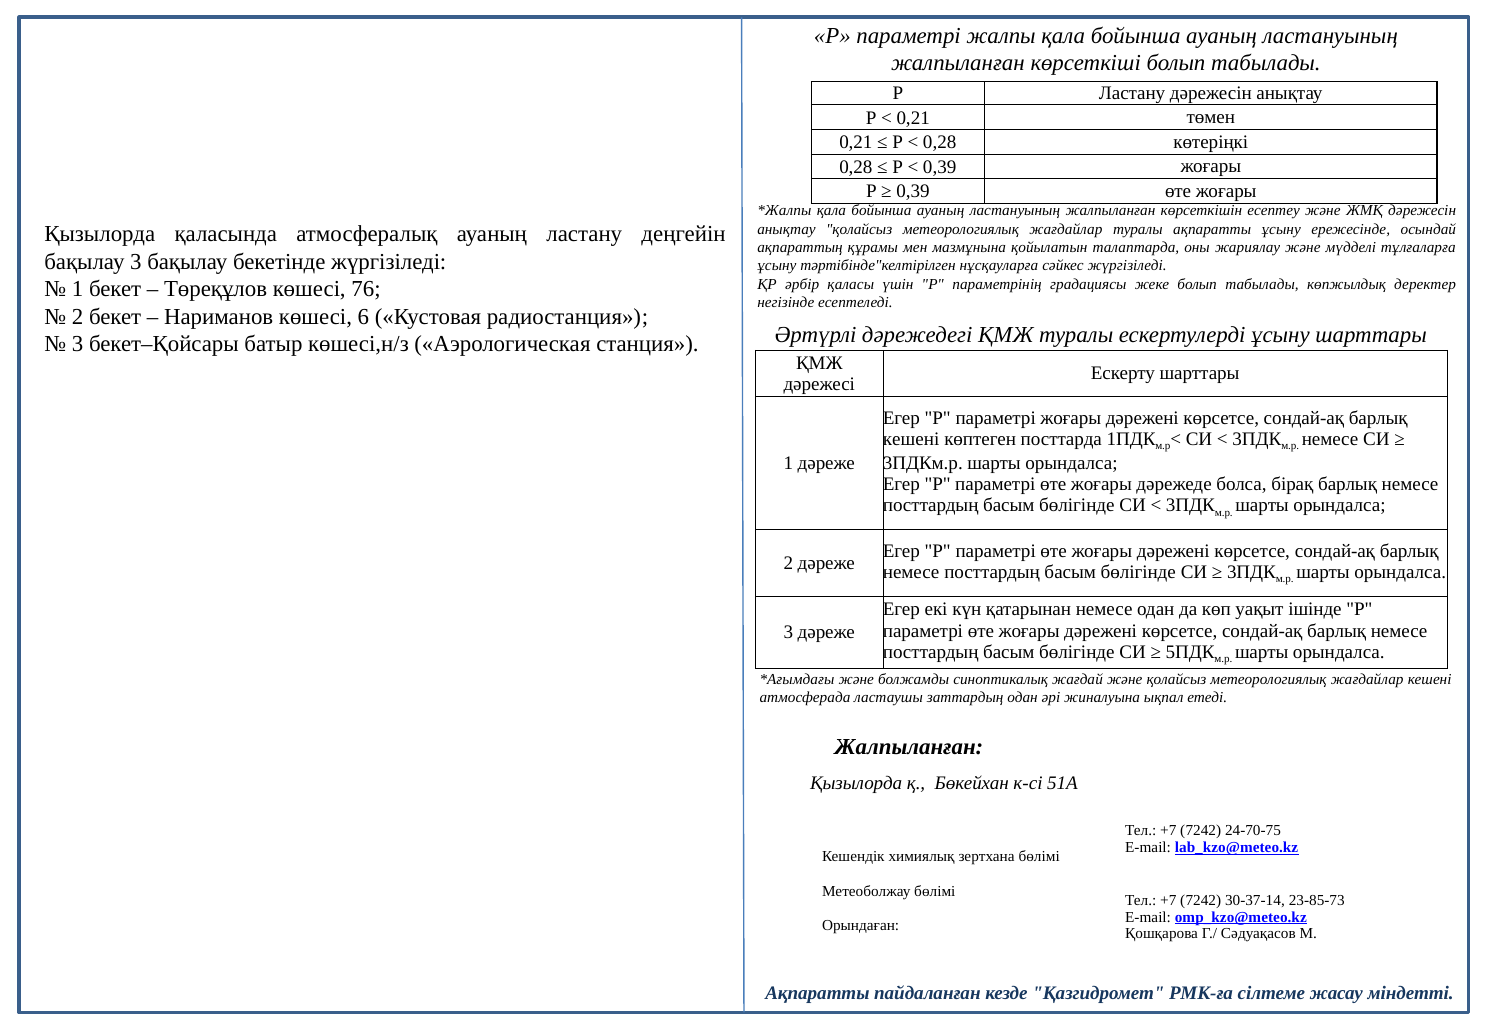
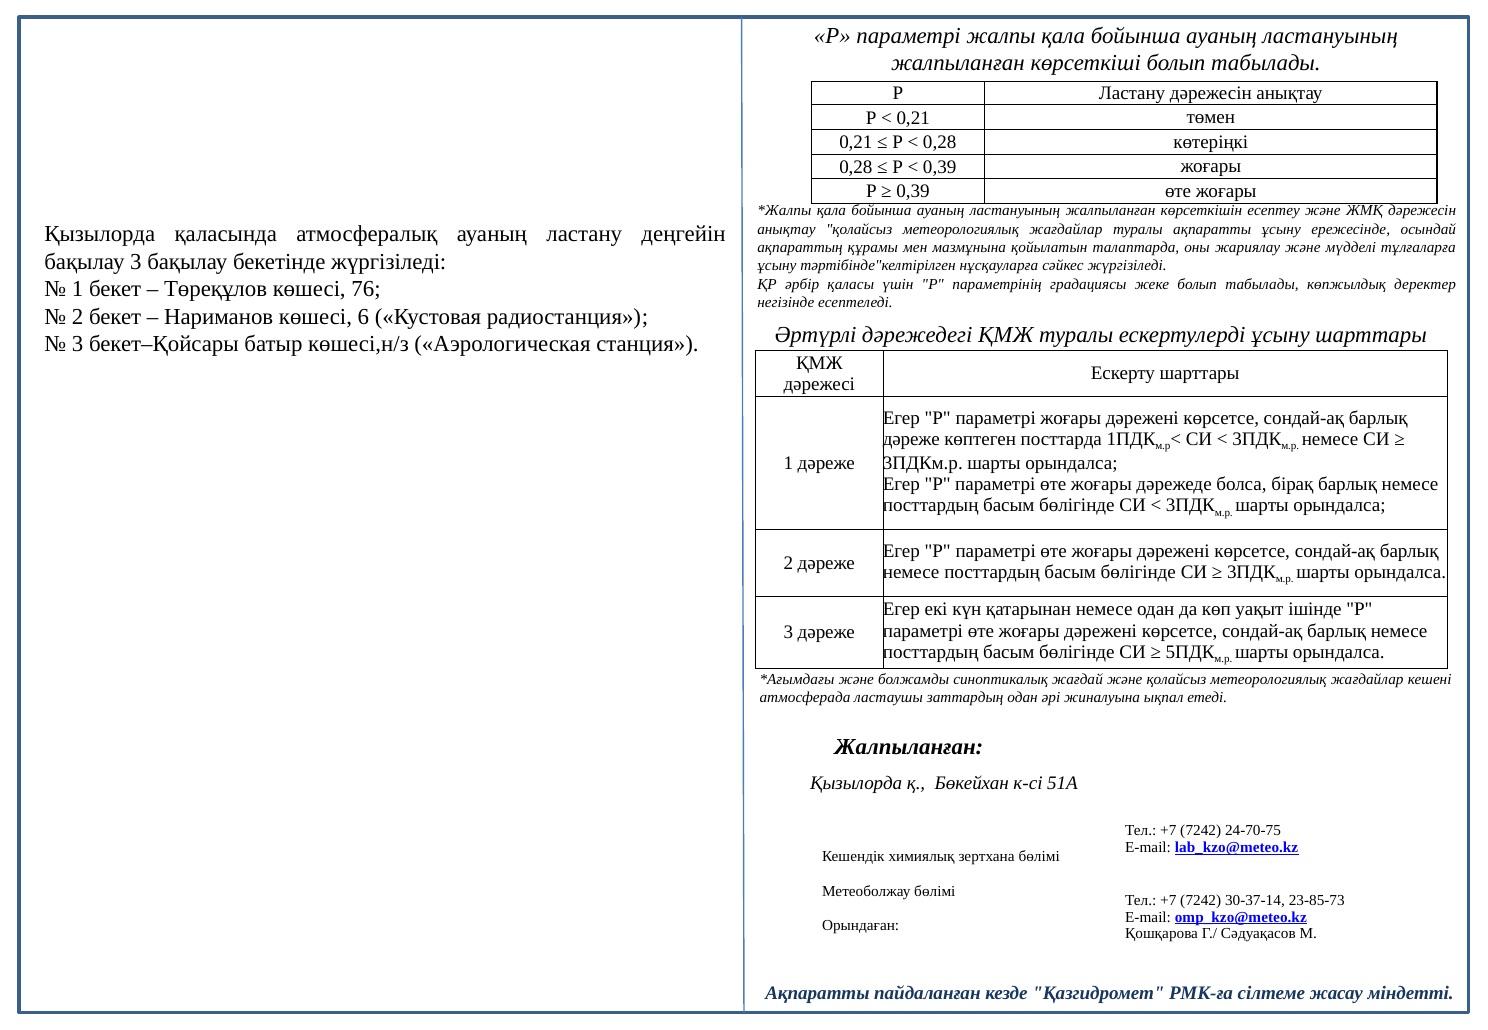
кешені at (911, 439): кешені -> дәреже
